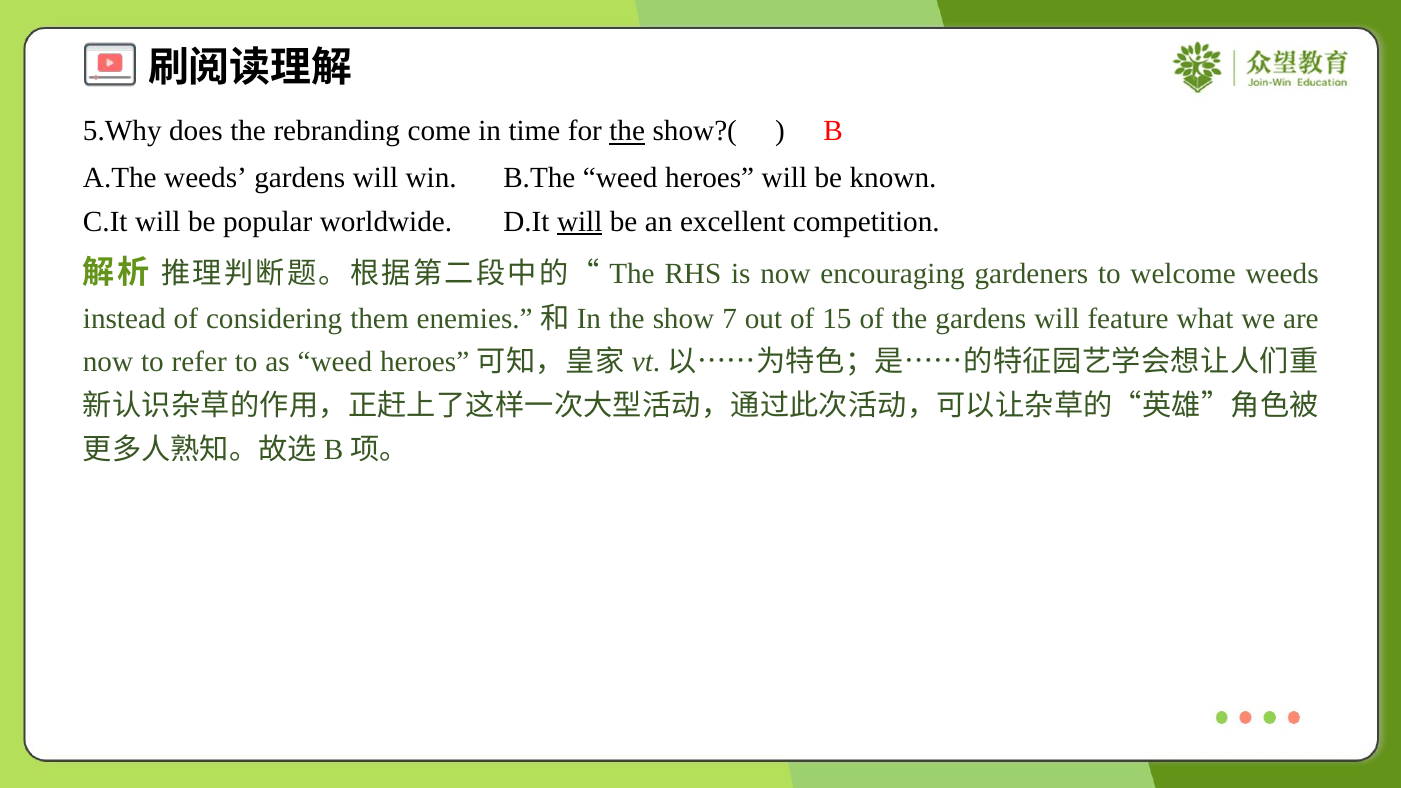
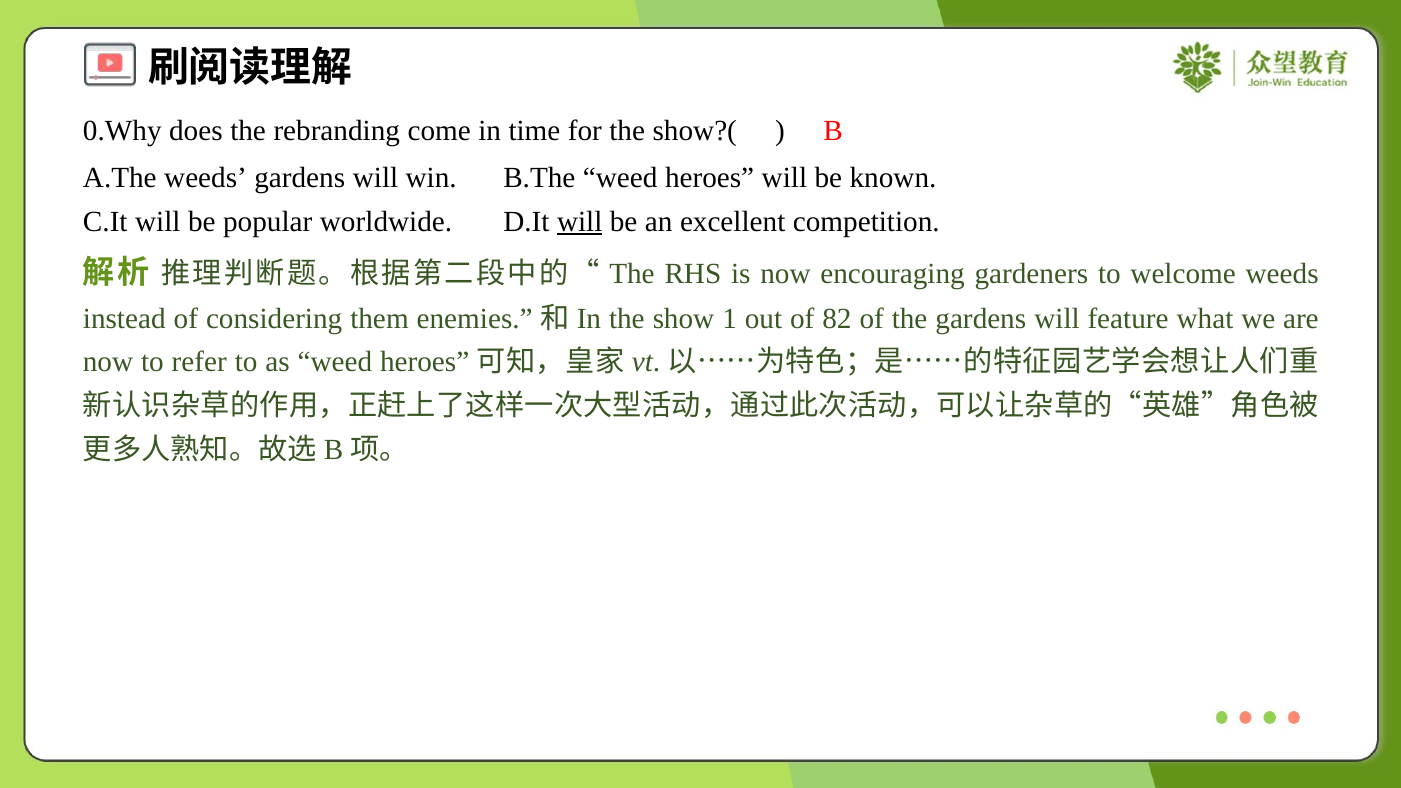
5.Why: 5.Why -> 0.Why
the at (627, 131) underline: present -> none
7: 7 -> 1
15: 15 -> 82
